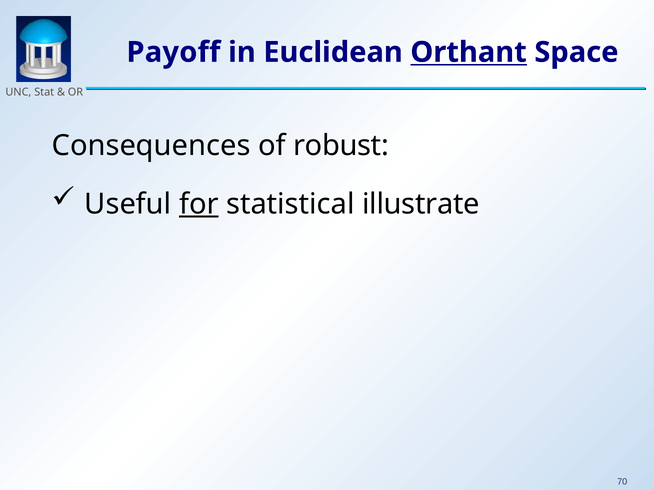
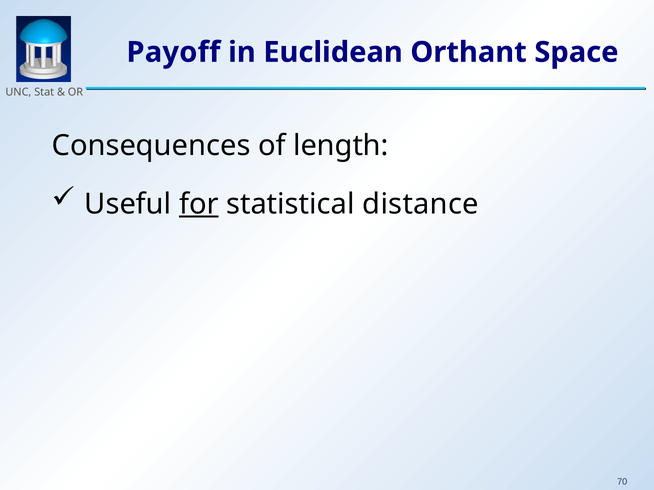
Orthant underline: present -> none
robust: robust -> length
illustrate: illustrate -> distance
